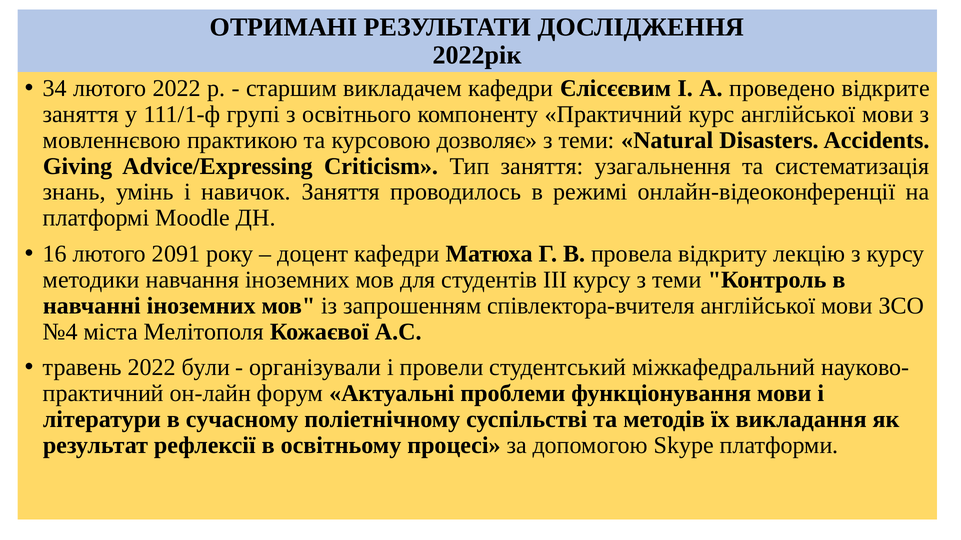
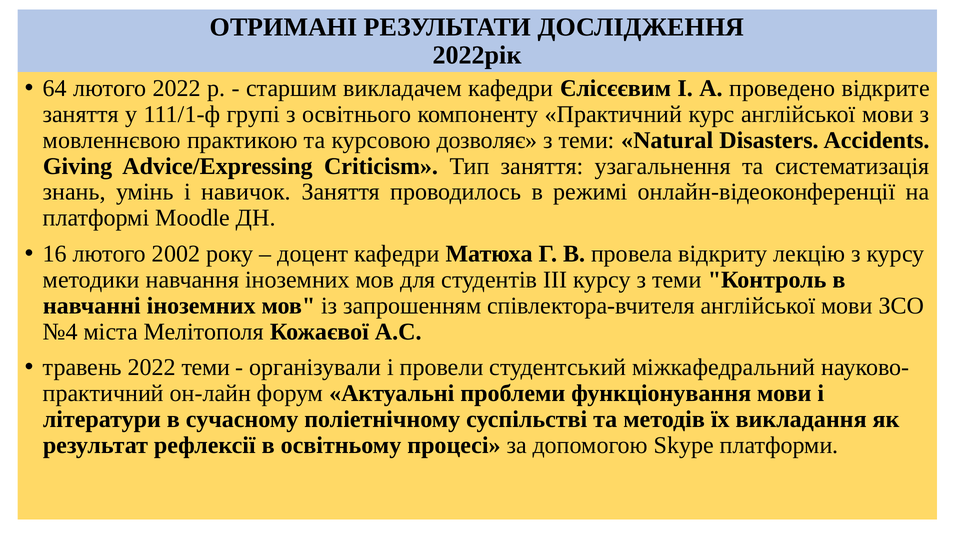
34: 34 -> 64
2091: 2091 -> 2002
2022 були: були -> теми
